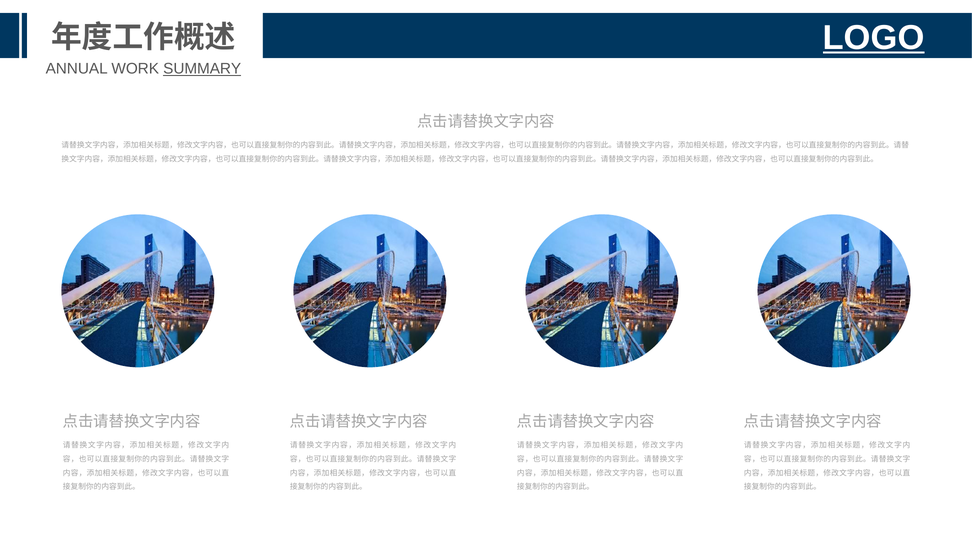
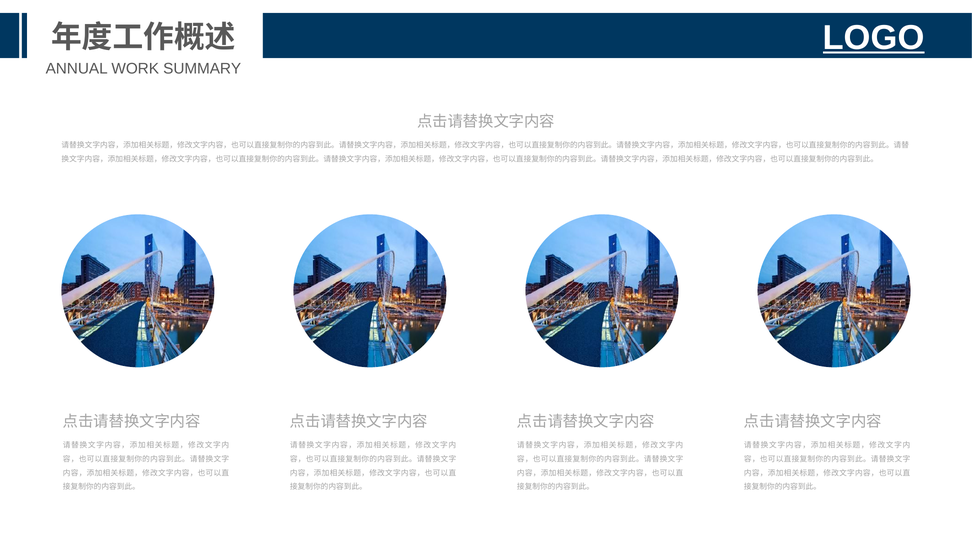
SUMMARY underline: present -> none
